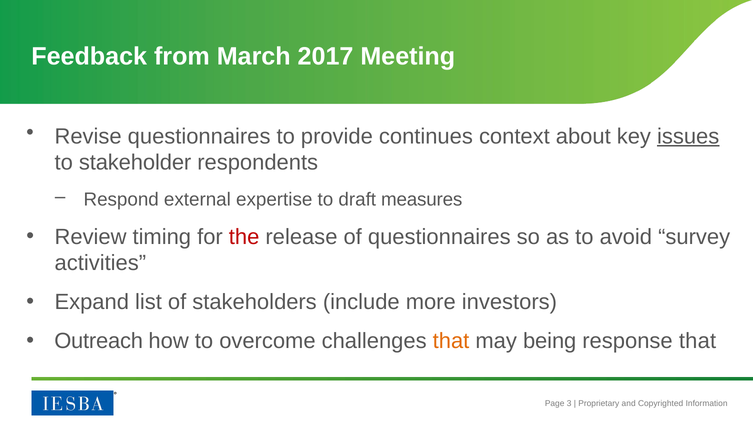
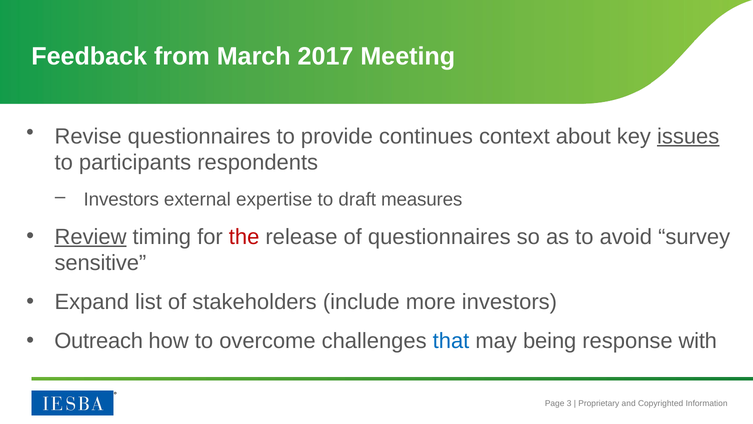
stakeholder: stakeholder -> participants
Respond at (121, 199): Respond -> Investors
Review underline: none -> present
activities: activities -> sensitive
that at (451, 341) colour: orange -> blue
response that: that -> with
